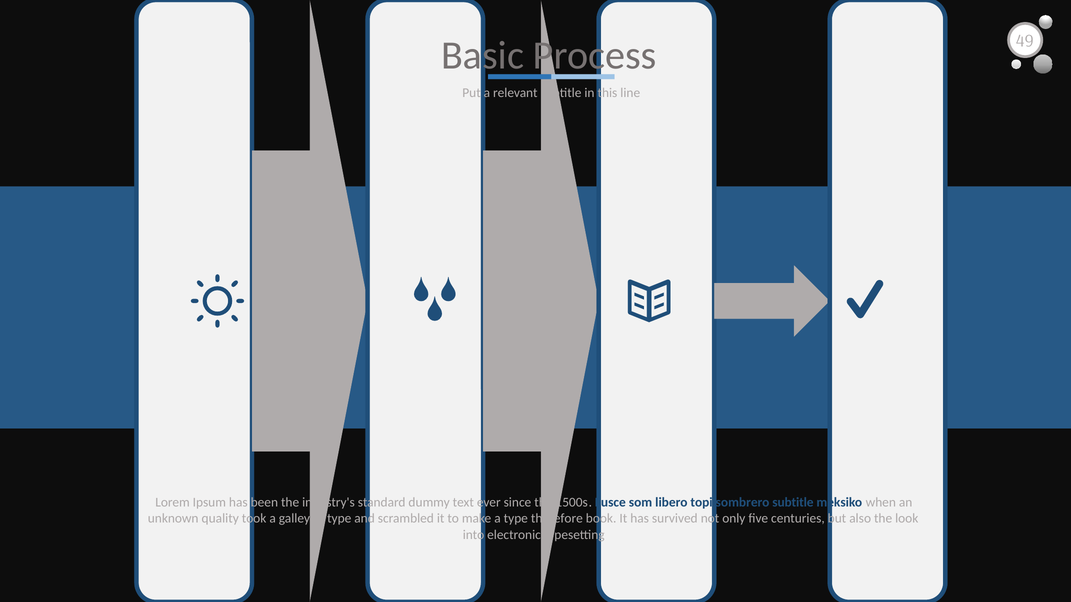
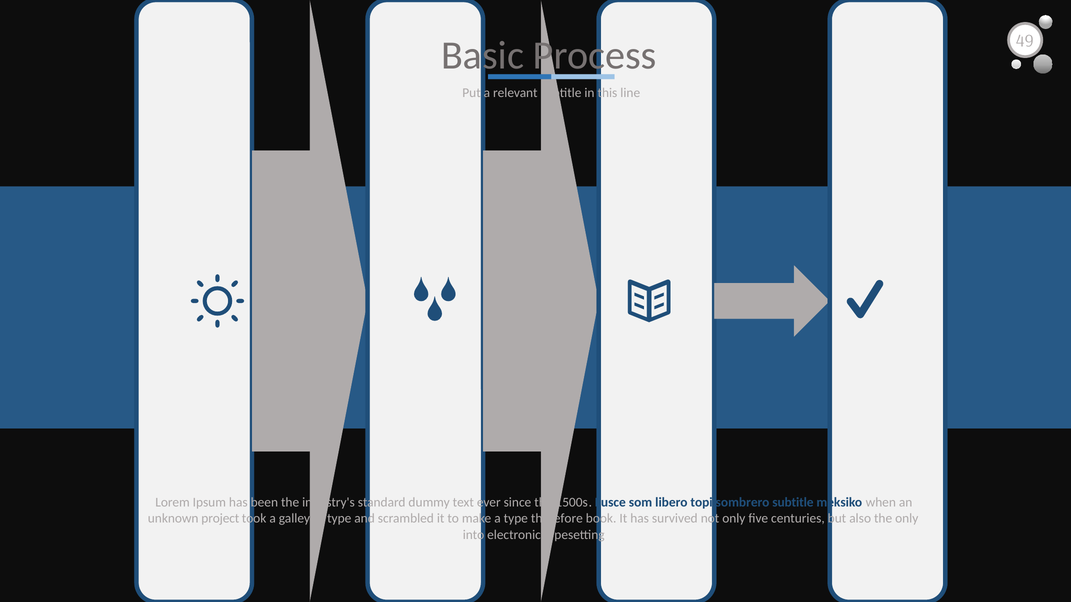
quality: quality -> project
the look: look -> only
